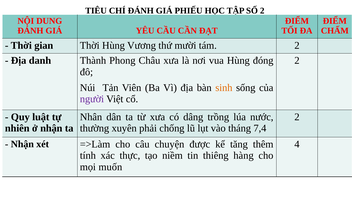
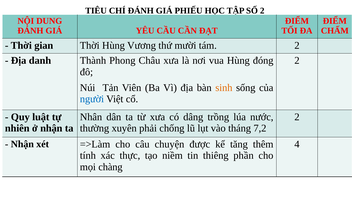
người colour: purple -> blue
7,4: 7,4 -> 7,2
hàng: hàng -> phần
muốn: muốn -> chàng
